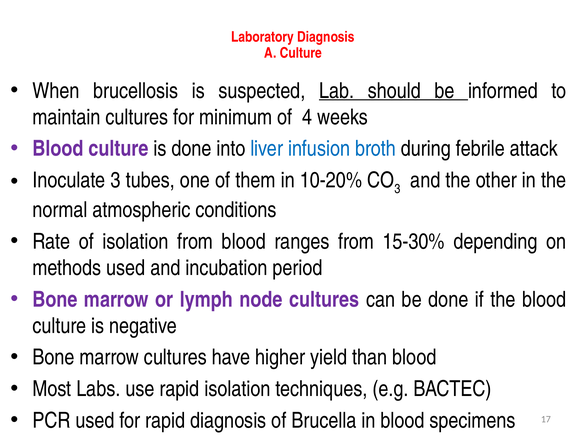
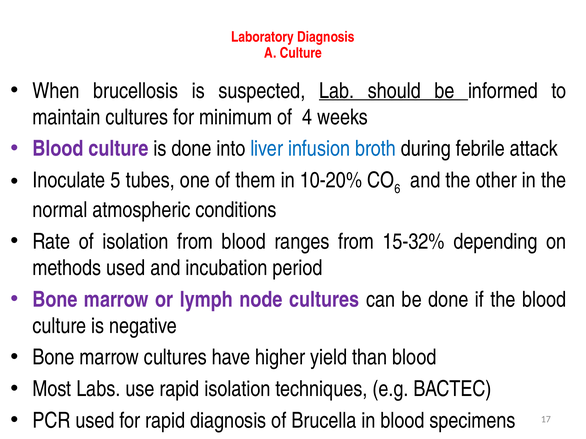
Inoculate 3: 3 -> 5
3 at (397, 189): 3 -> 6
15-30%: 15-30% -> 15-32%
